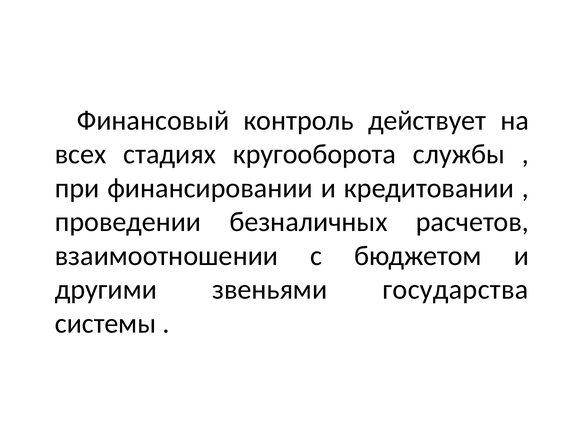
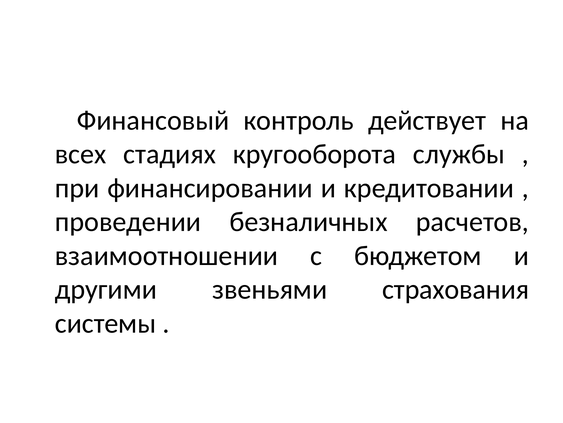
государства: государства -> страхования
